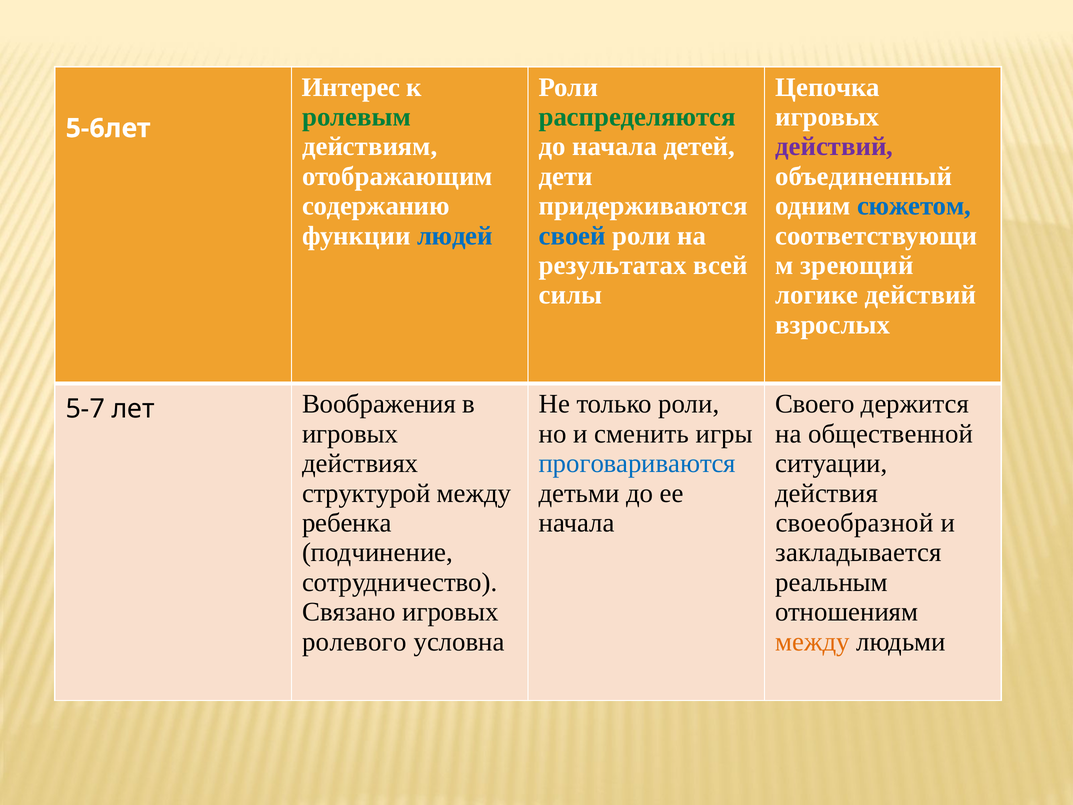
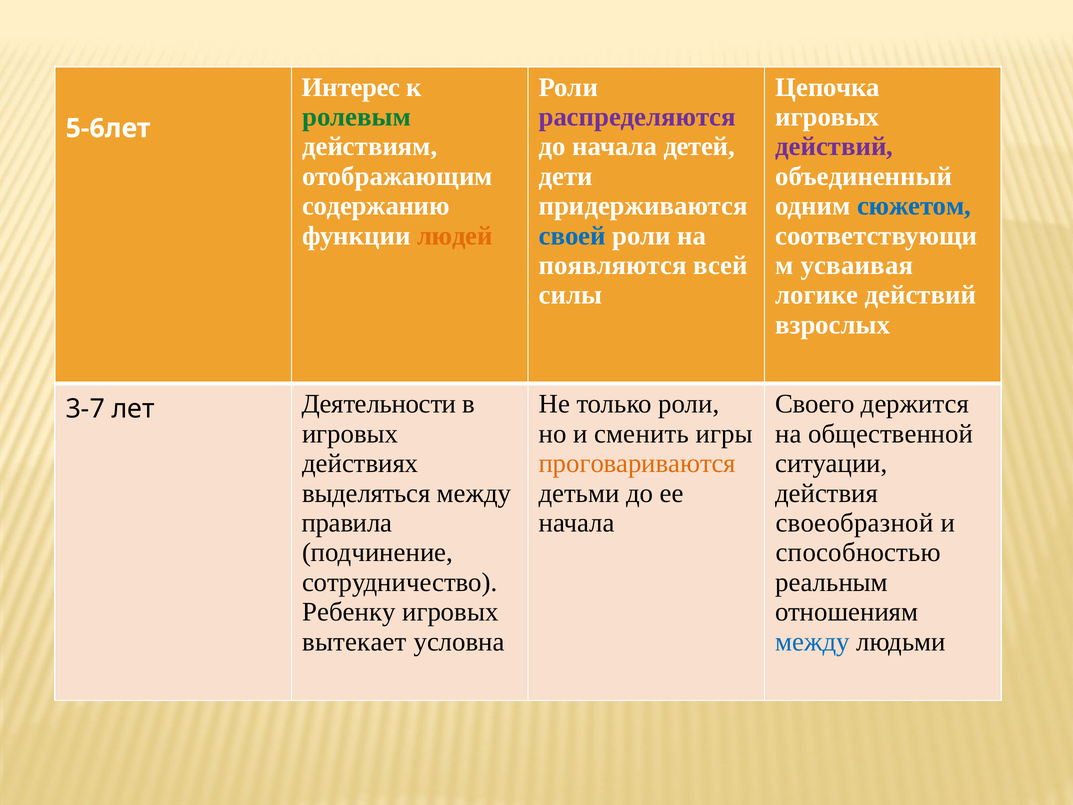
распределяются colour: green -> purple
людей colour: blue -> orange
результатах: результатах -> появляются
зреющий: зреющий -> усваивая
5-7: 5-7 -> 3-7
Воображения: Воображения -> Деятельности
проговариваются colour: blue -> orange
структурой: структурой -> выделяться
ребенка: ребенка -> правила
закладывается: закладывается -> способностью
Связано: Связано -> Ребенку
ролевого: ролевого -> вытекает
между at (812, 642) colour: orange -> blue
